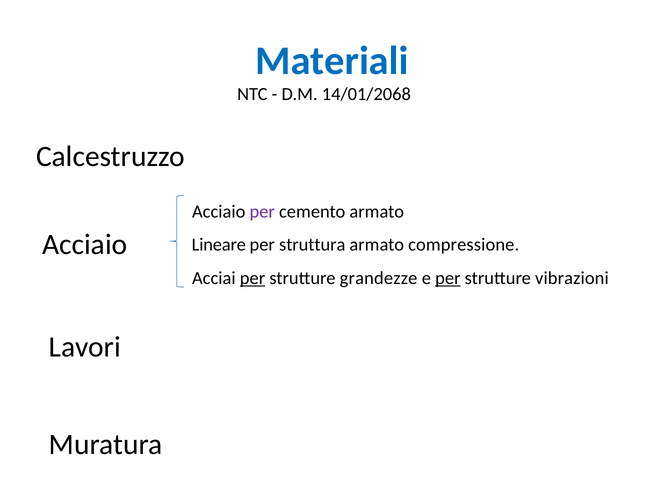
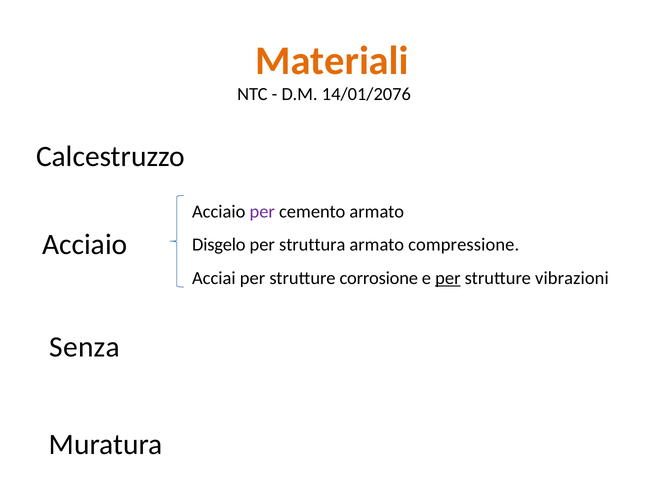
Materiali colour: blue -> orange
14/01/2068: 14/01/2068 -> 14/01/2076
Lineare: Lineare -> Disgelo
per at (253, 278) underline: present -> none
grandezze: grandezze -> corrosione
Lavori: Lavori -> Senza
